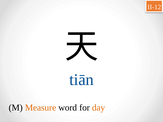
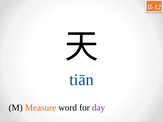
day colour: orange -> purple
